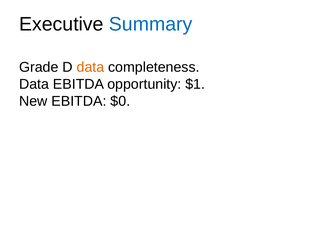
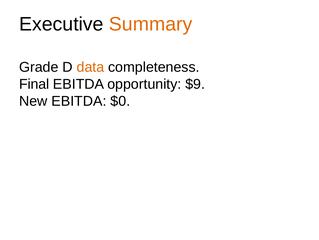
Summary colour: blue -> orange
Data at (34, 84): Data -> Final
$1: $1 -> $9
